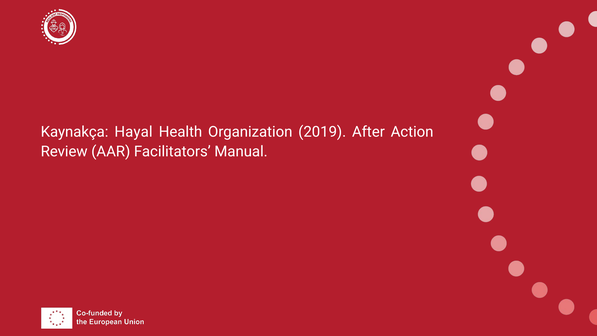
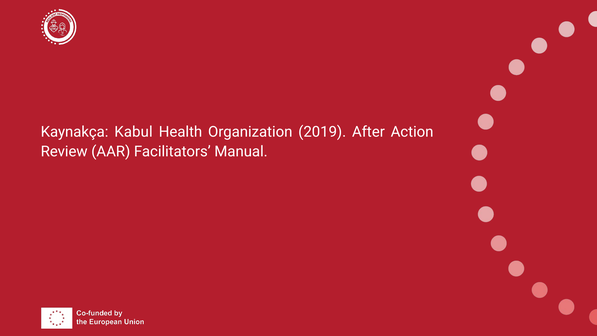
Hayal: Hayal -> Kabul
